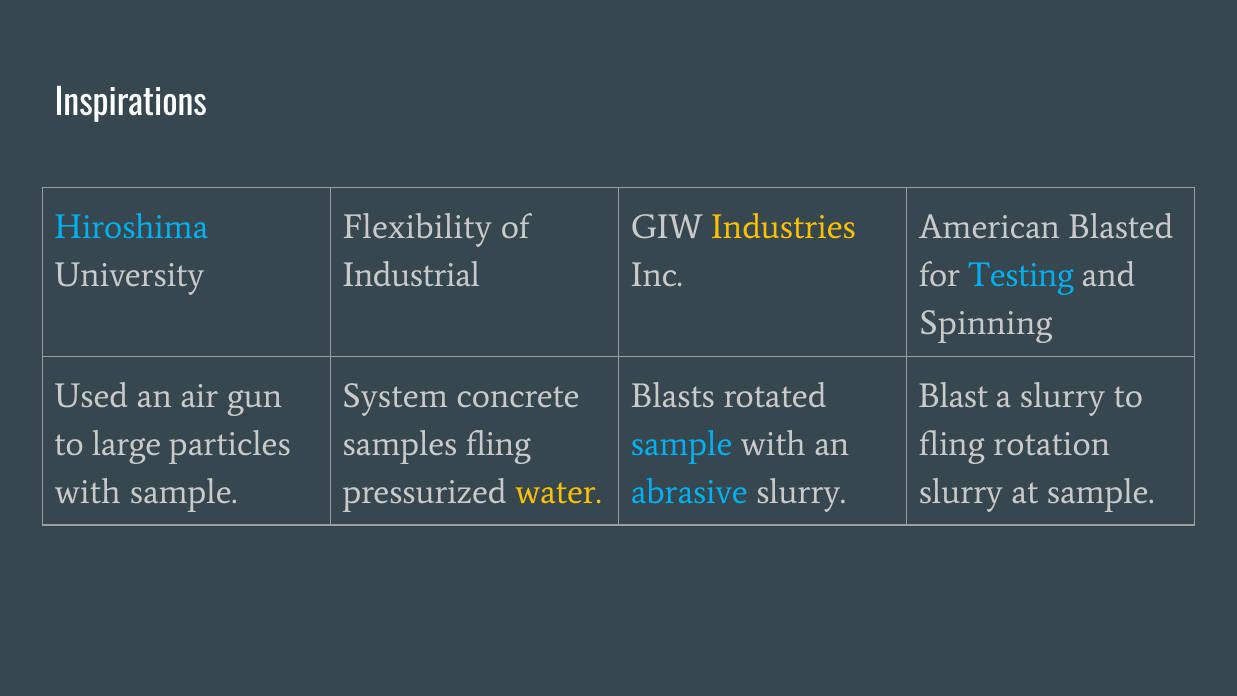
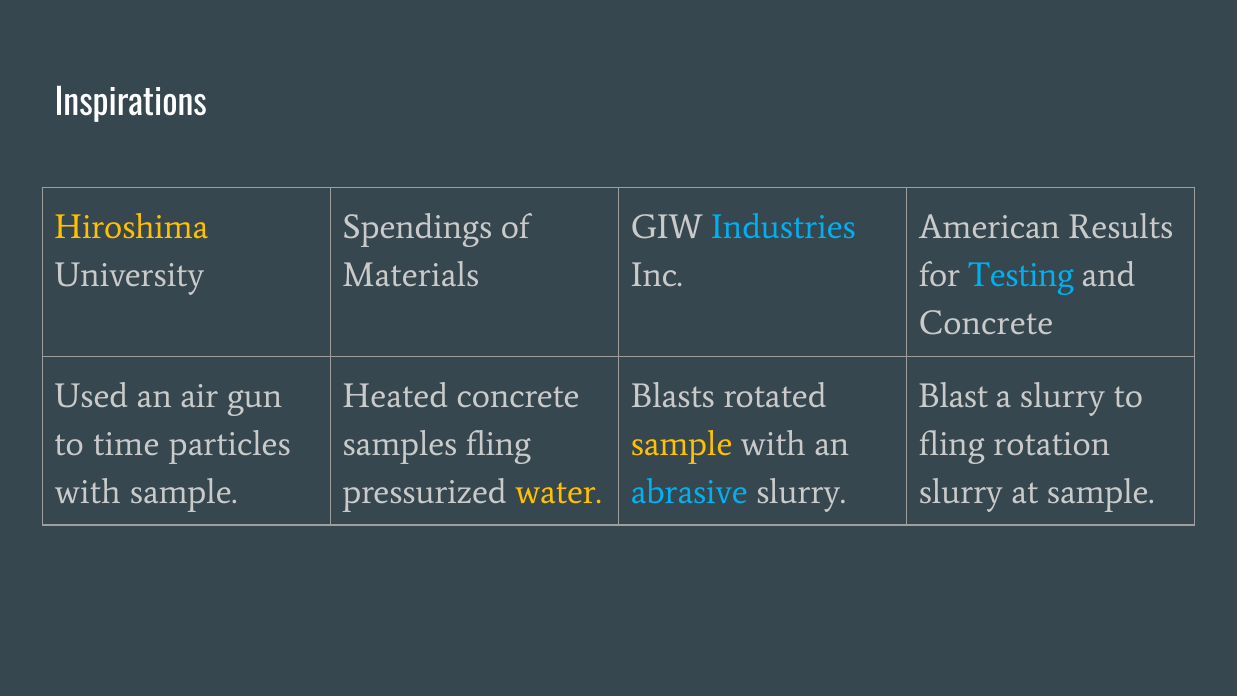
Hiroshima colour: light blue -> yellow
Flexibility: Flexibility -> Spendings
Industries colour: yellow -> light blue
Blasted: Blasted -> Results
Industrial: Industrial -> Materials
Spinning at (986, 323): Spinning -> Concrete
System: System -> Heated
large: large -> time
sample at (682, 444) colour: light blue -> yellow
